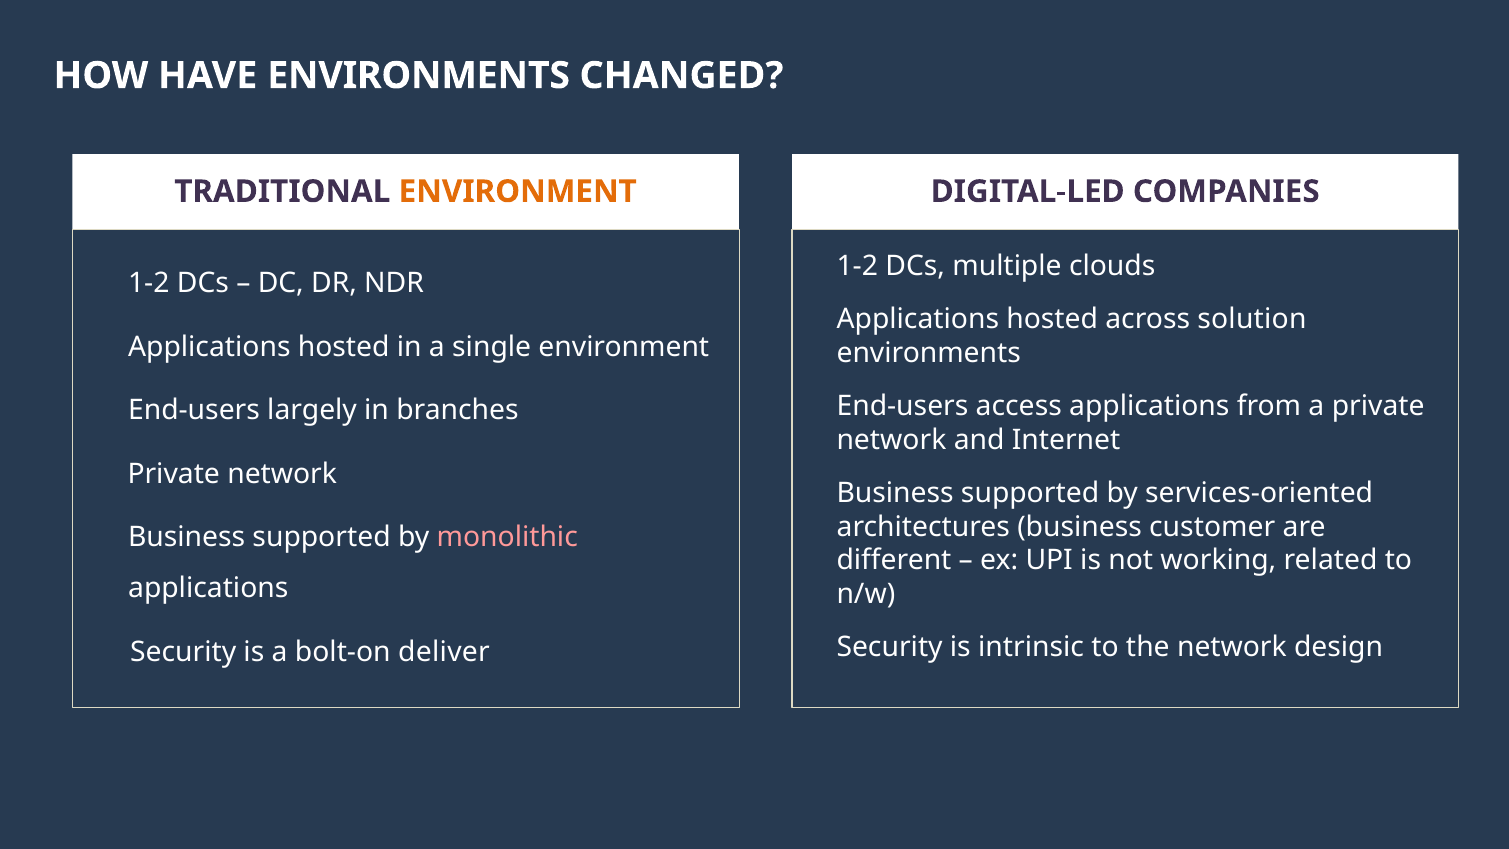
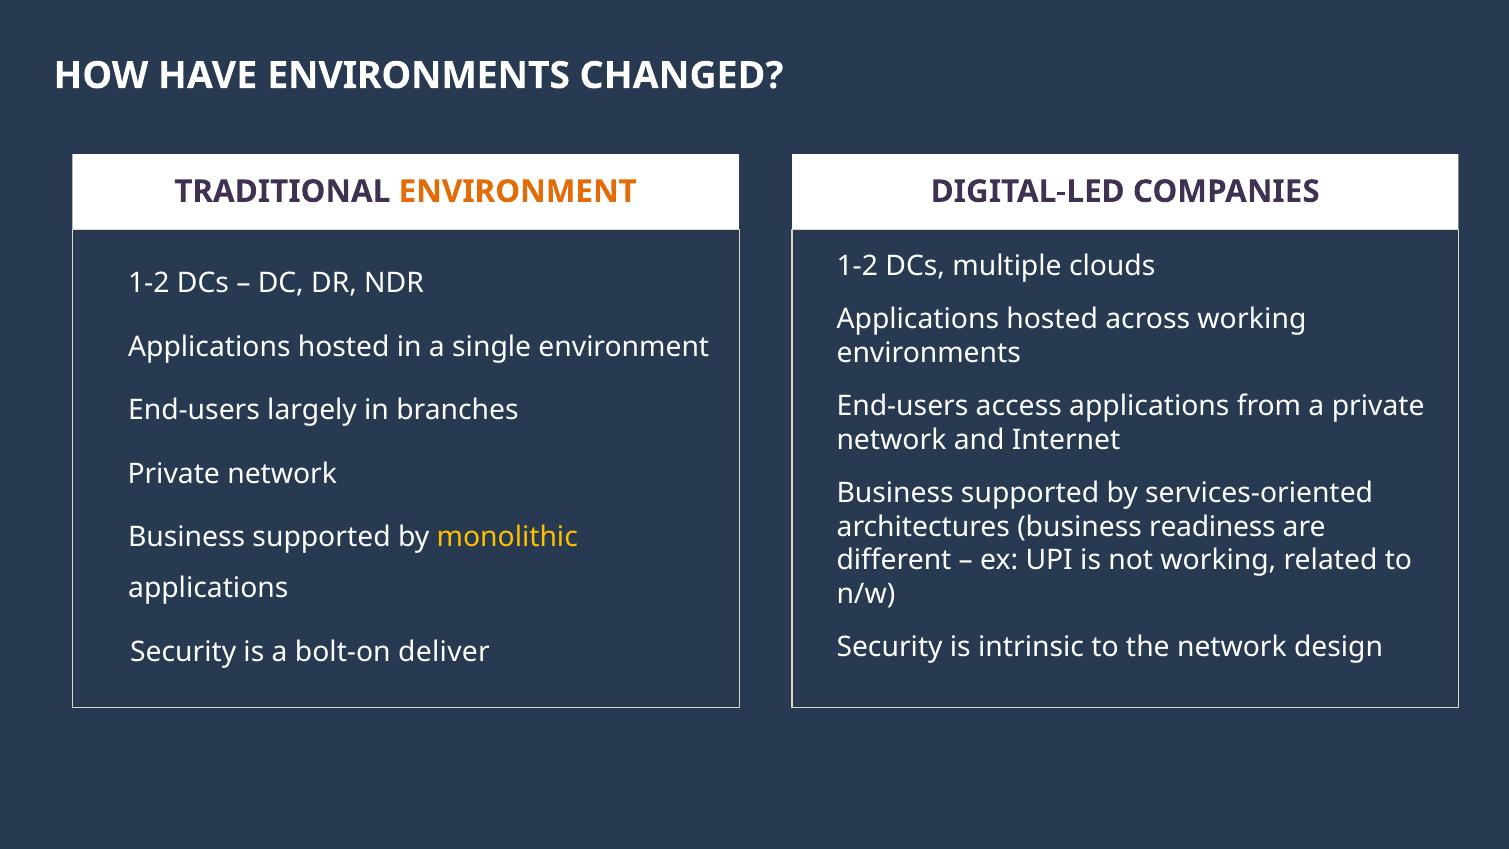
across solution: solution -> working
customer: customer -> readiness
monolithic colour: pink -> yellow
